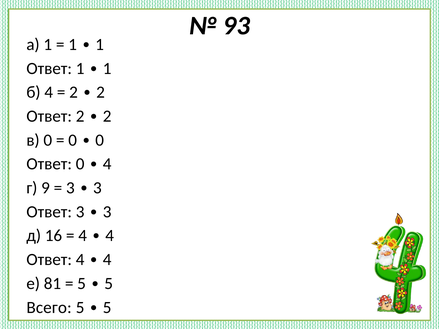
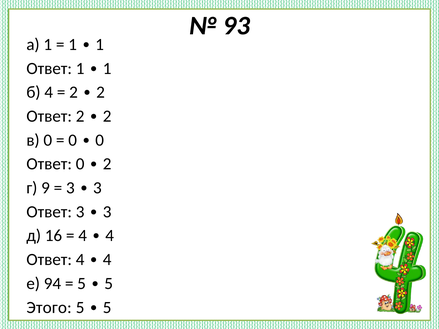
0 4: 4 -> 2
81: 81 -> 94
Всего: Всего -> Этого
